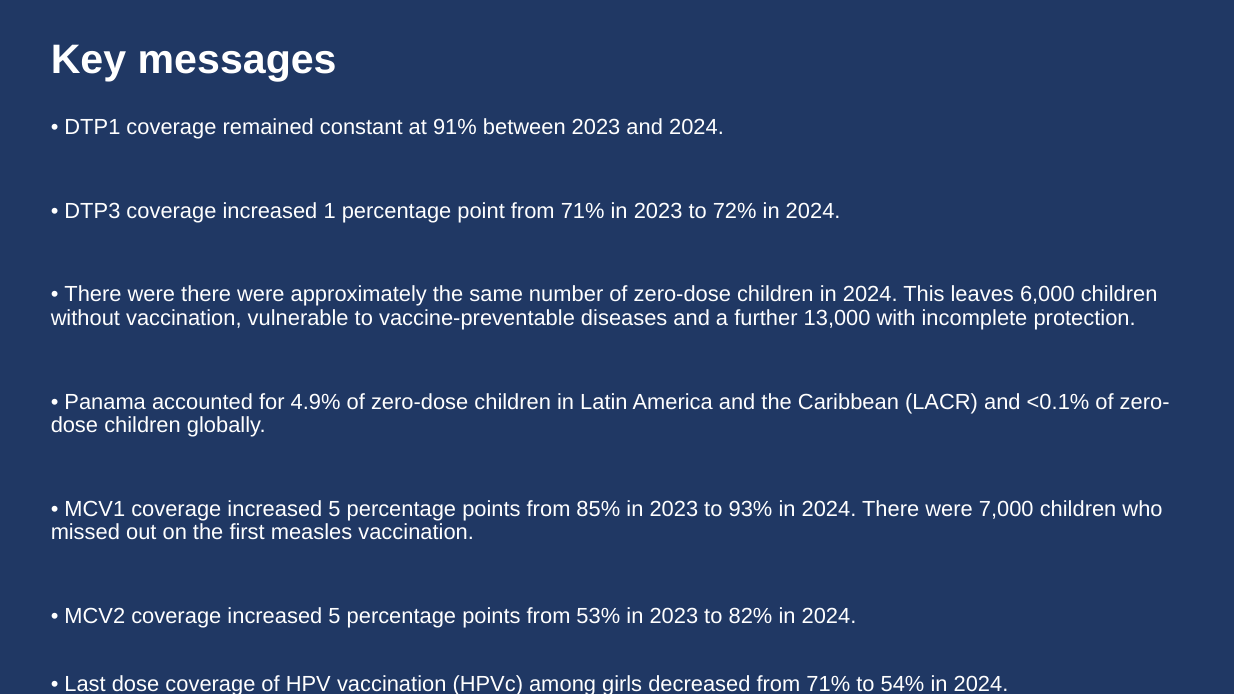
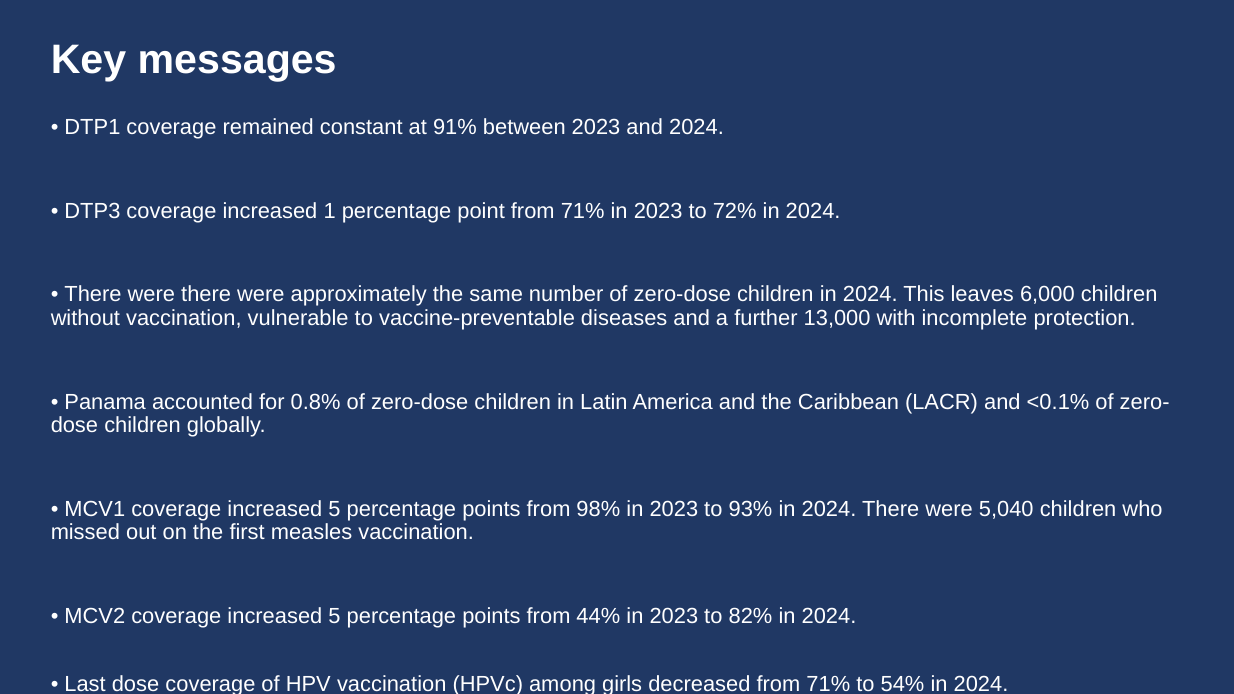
4.9%: 4.9% -> 0.8%
85%: 85% -> 98%
7,000: 7,000 -> 5,040
53%: 53% -> 44%
